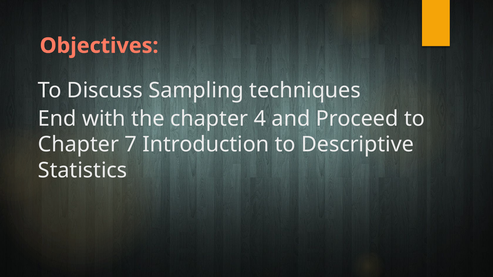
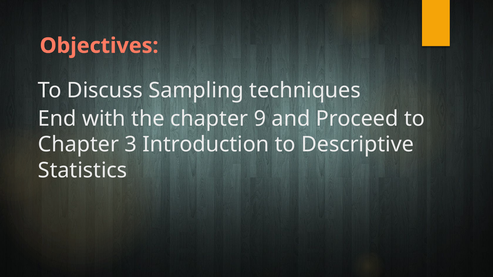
4: 4 -> 9
7: 7 -> 3
